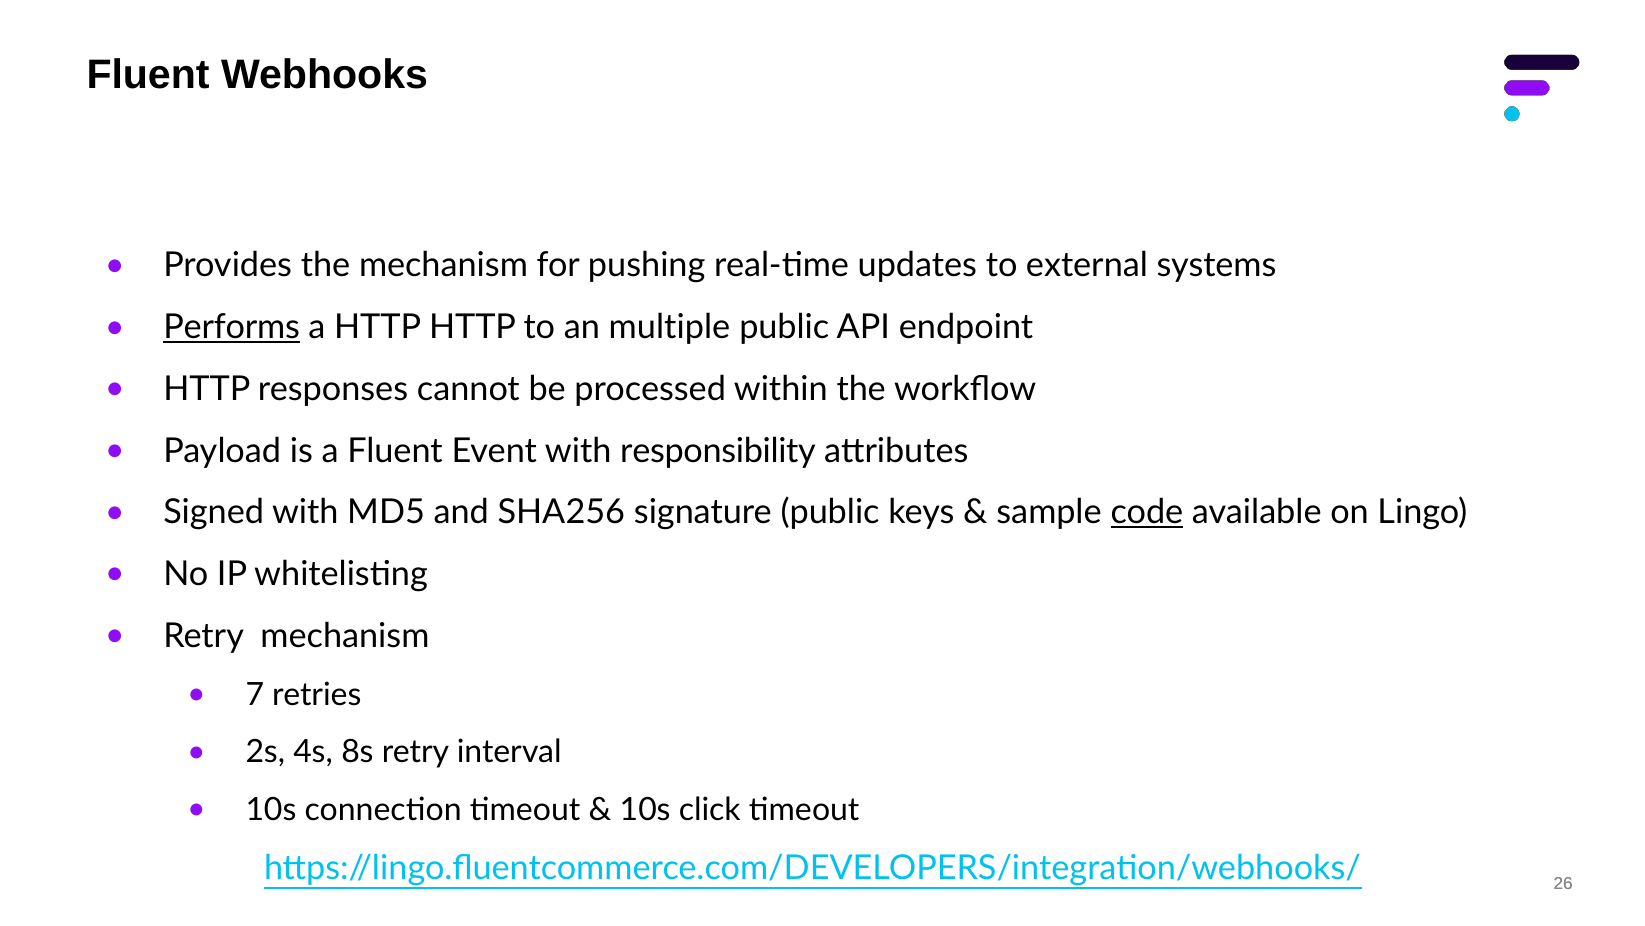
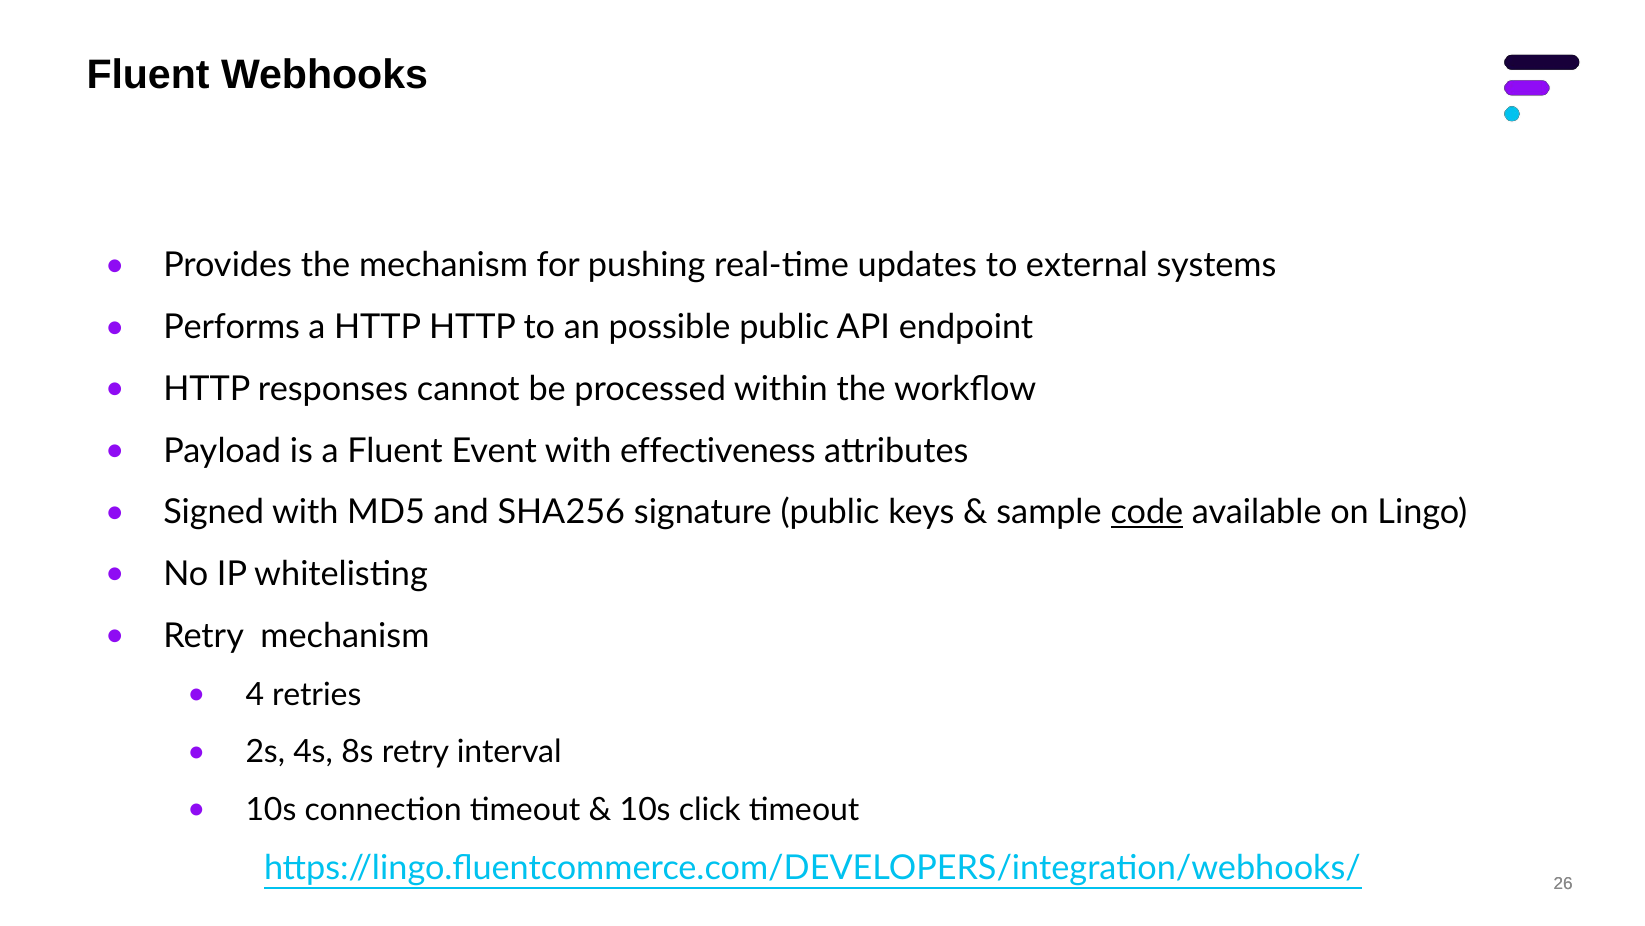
Performs underline: present -> none
multiple: multiple -> possible
responsibility: responsibility -> effectiveness
7: 7 -> 4
